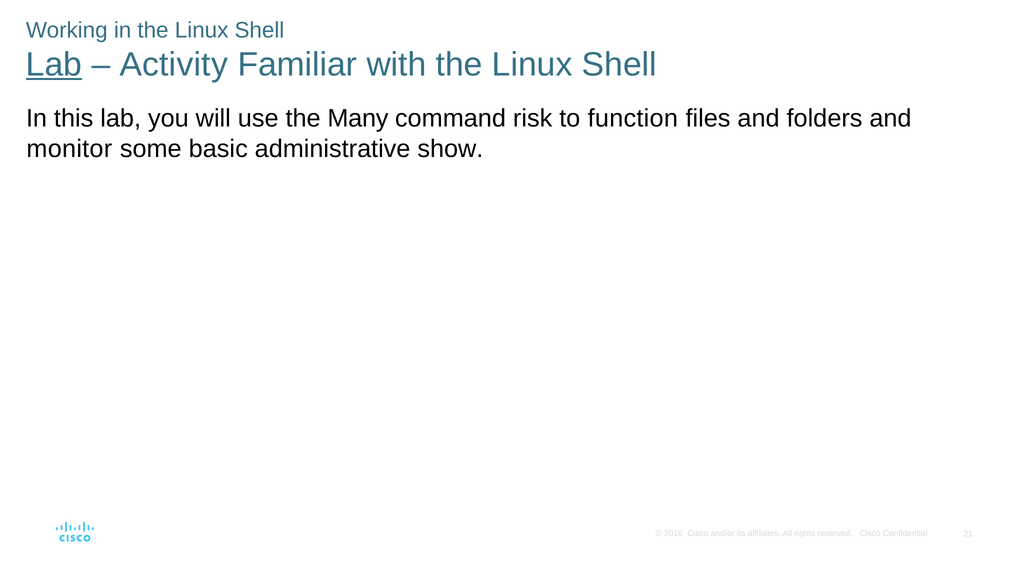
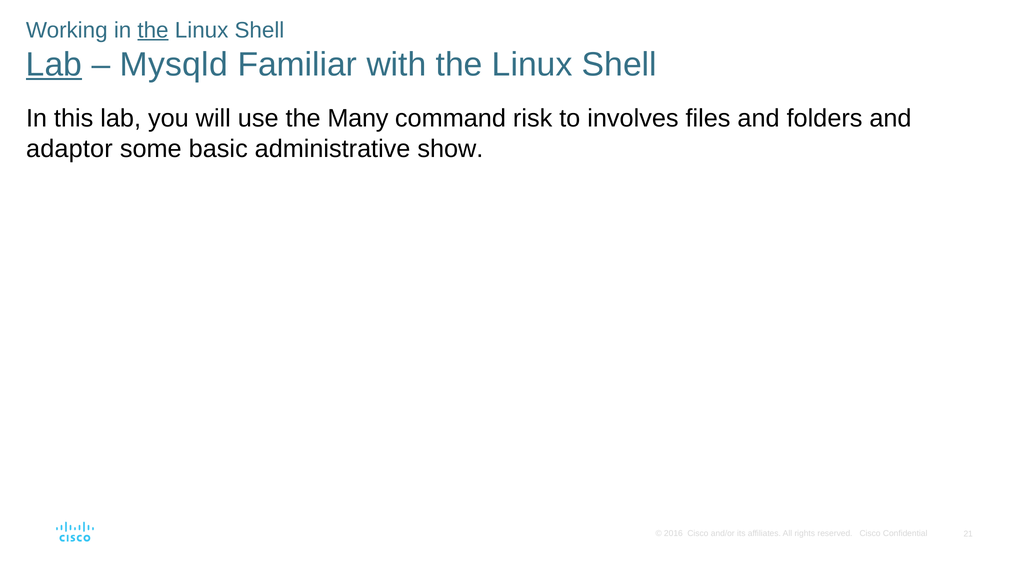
the at (153, 30) underline: none -> present
Activity: Activity -> Mysqld
function: function -> involves
monitor: monitor -> adaptor
